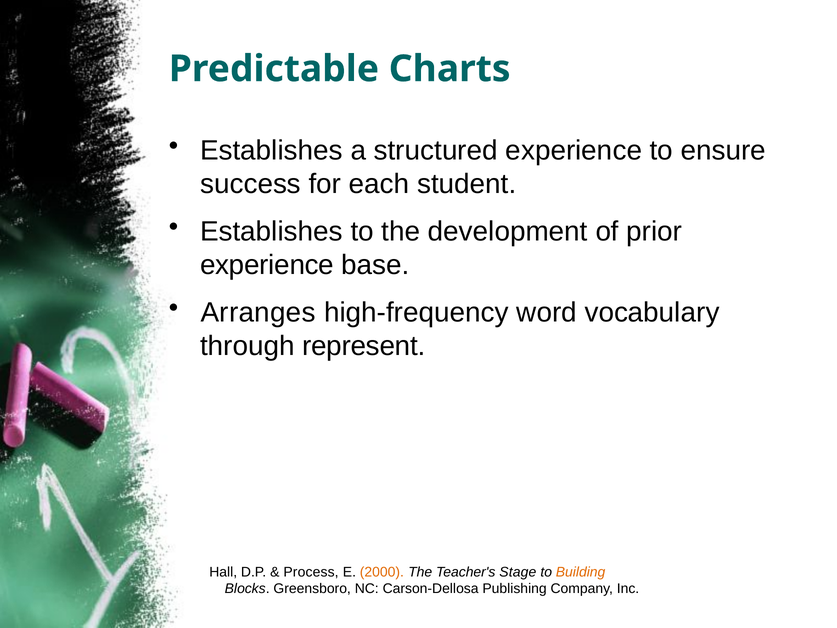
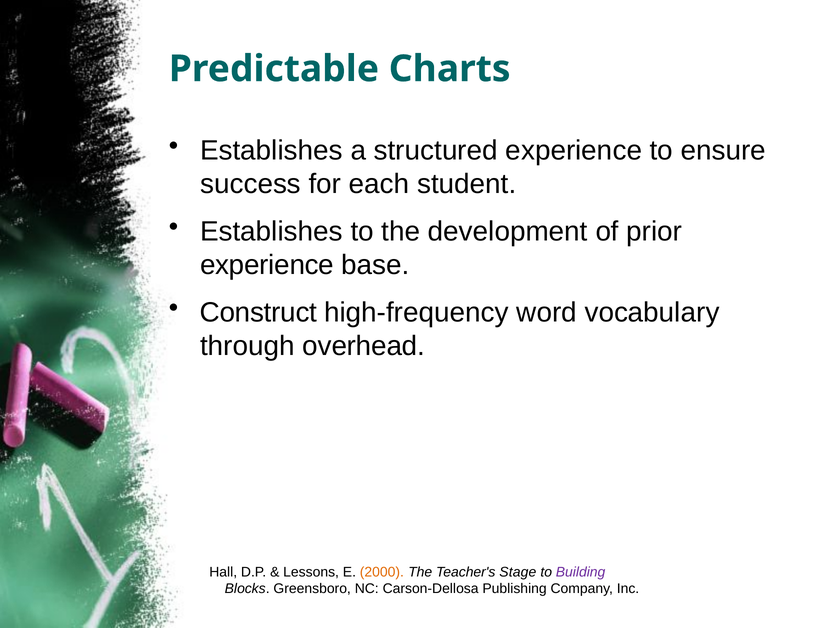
Arranges: Arranges -> Construct
represent: represent -> overhead
Process: Process -> Lessons
Building colour: orange -> purple
